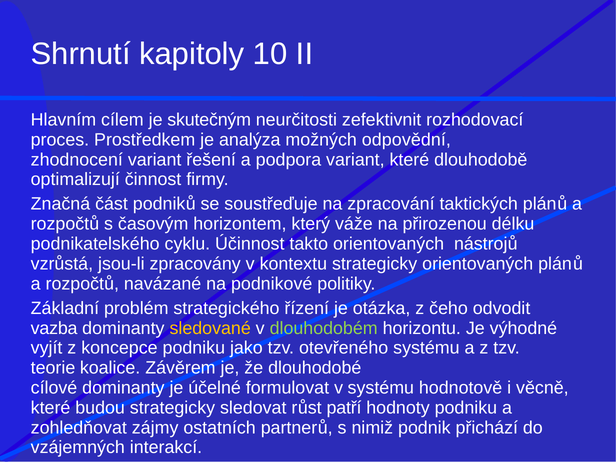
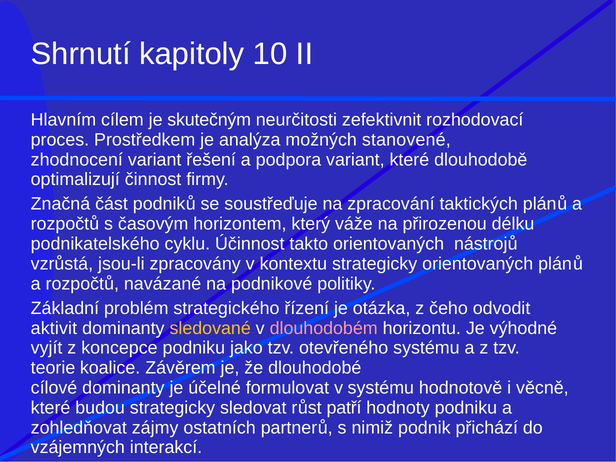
odpovědní: odpovědní -> stanovené
vazba: vazba -> aktivit
dlouhodobém colour: light green -> pink
